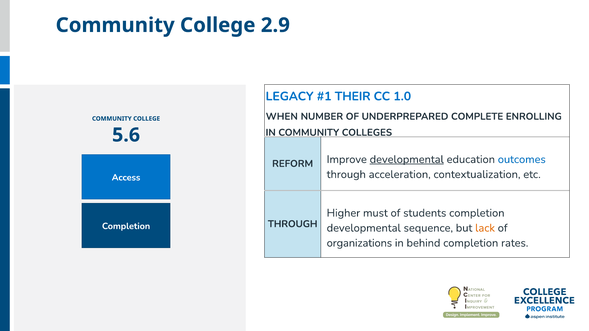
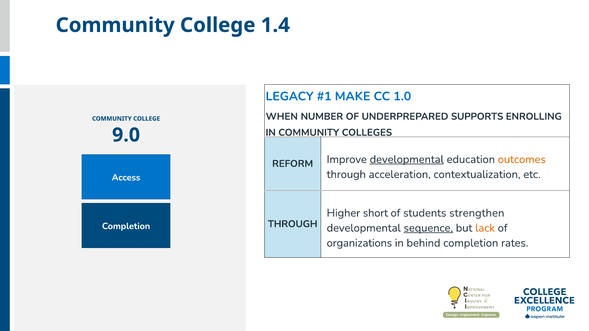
2.9: 2.9 -> 1.4
THEIR: THEIR -> MAKE
COMPLETE: COMPLETE -> SUPPORTS
5.6: 5.6 -> 9.0
outcomes colour: blue -> orange
must: must -> short
students completion: completion -> strengthen
sequence underline: none -> present
